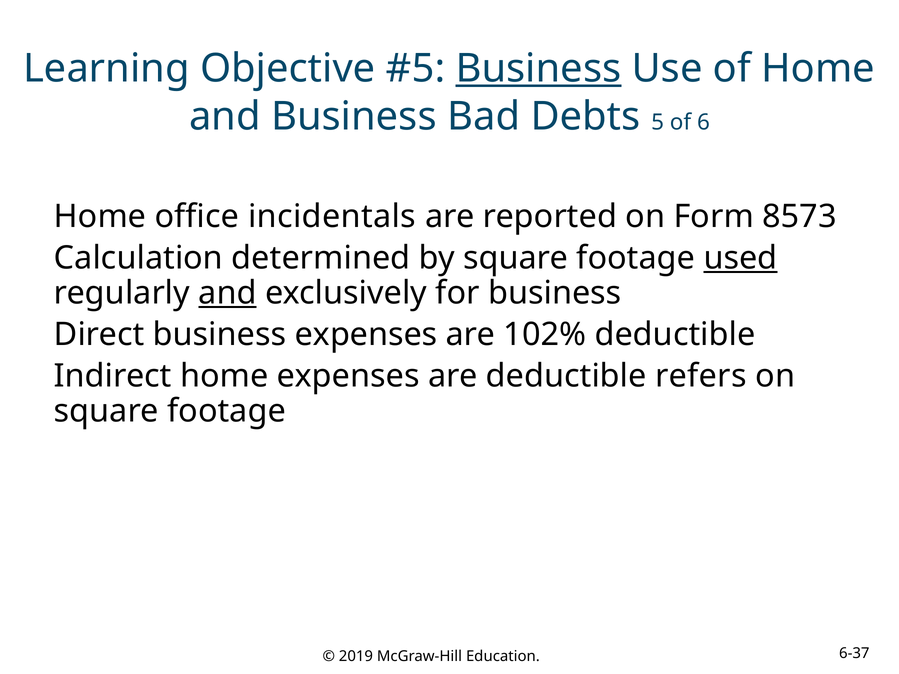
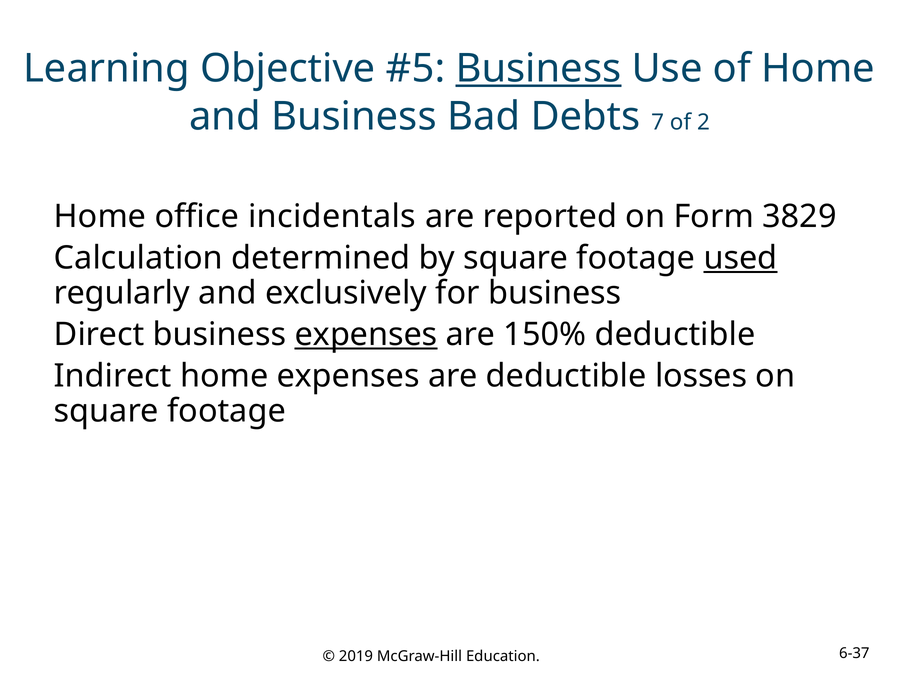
5: 5 -> 7
6: 6 -> 2
8573: 8573 -> 3829
and at (227, 293) underline: present -> none
expenses at (366, 335) underline: none -> present
102%: 102% -> 150%
refers: refers -> losses
